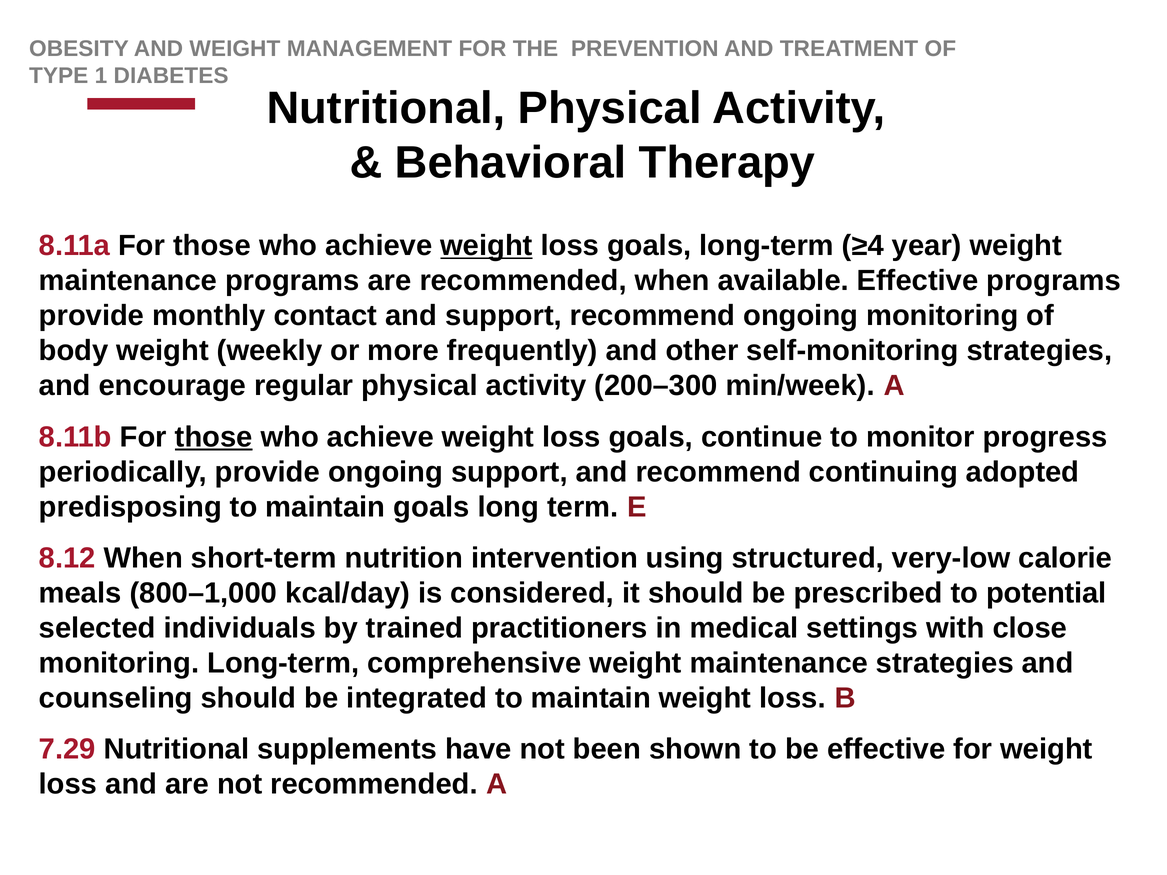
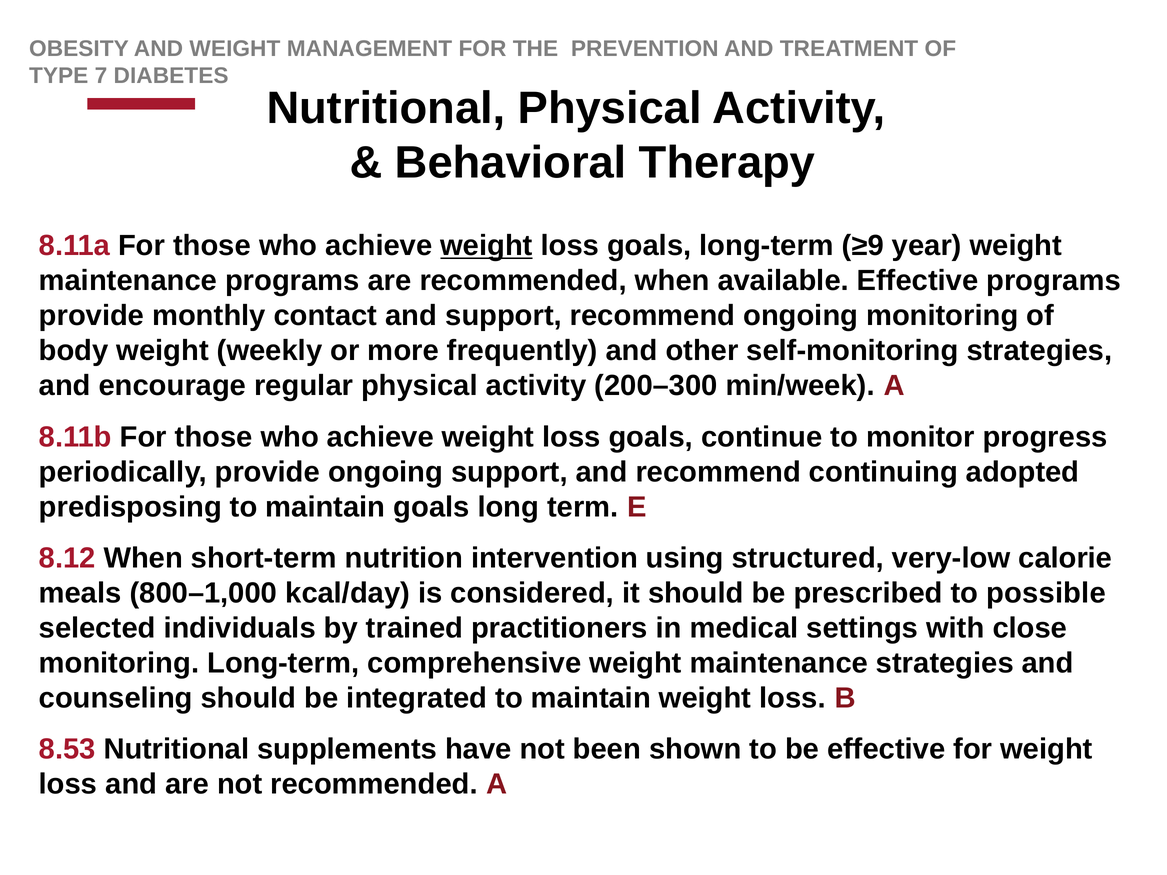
1: 1 -> 7
≥4: ≥4 -> ≥9
those at (214, 437) underline: present -> none
potential: potential -> possible
7.29: 7.29 -> 8.53
